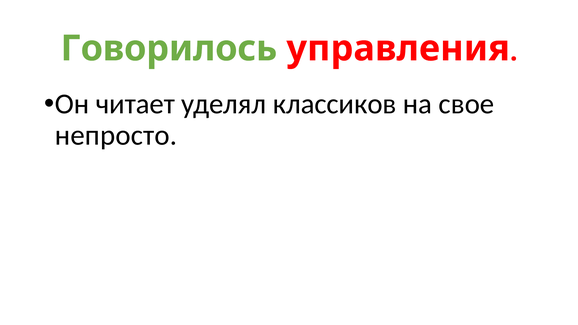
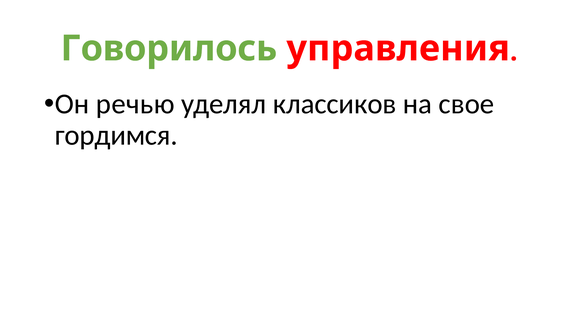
читает: читает -> речью
непросто: непросто -> гордимся
